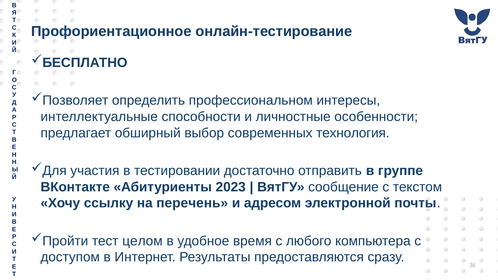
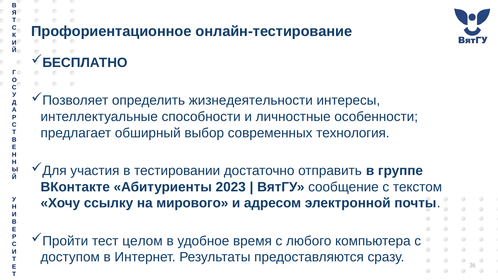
профессиональном: профессиональном -> жизнедеятельности
перечень: перечень -> мирового
